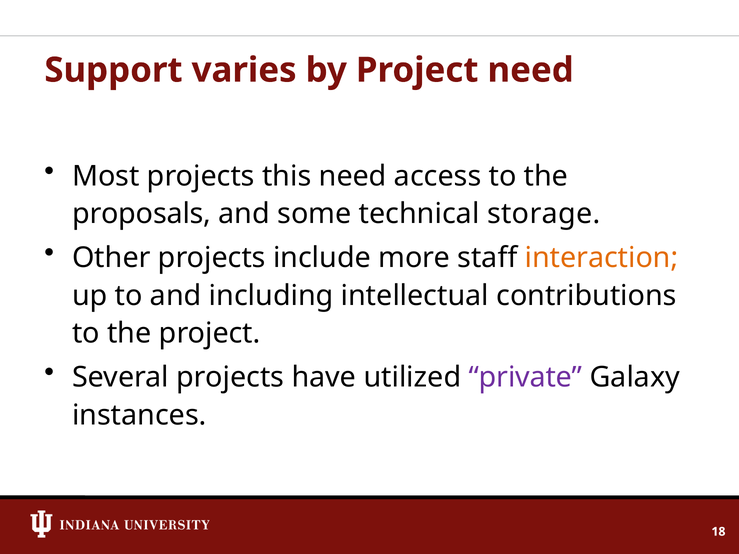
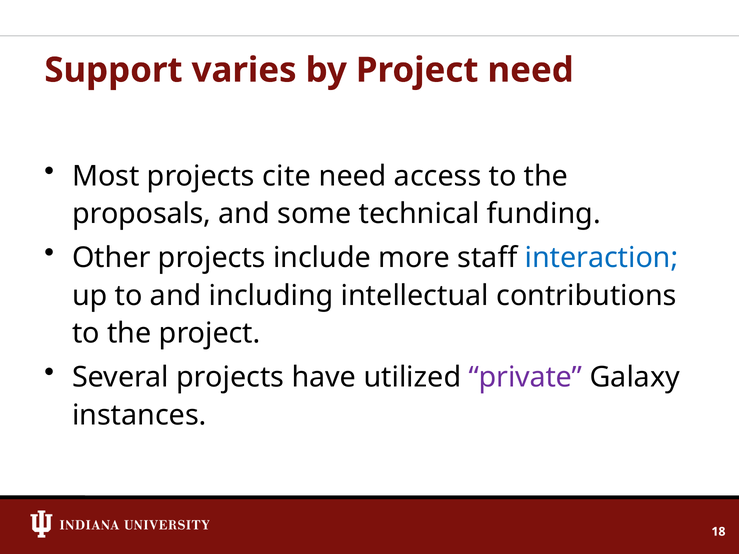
this: this -> cite
storage: storage -> funding
interaction colour: orange -> blue
